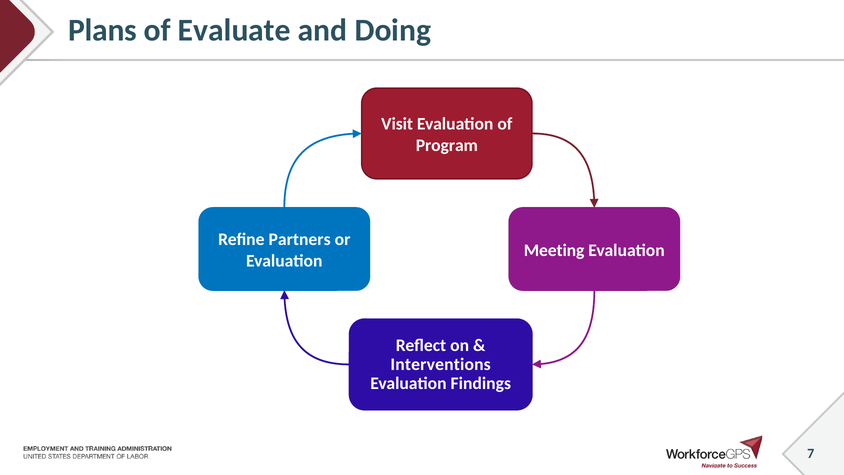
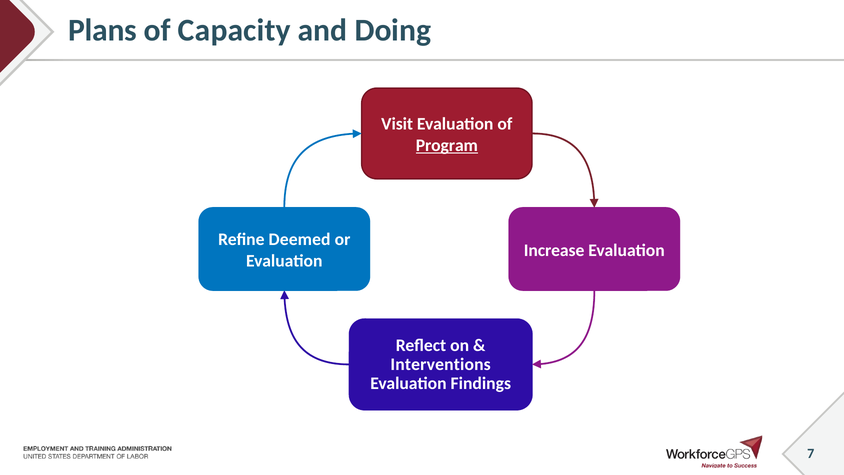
Evaluate: Evaluate -> Capacity
Program underline: none -> present
Partners: Partners -> Deemed
Meeting: Meeting -> Increase
